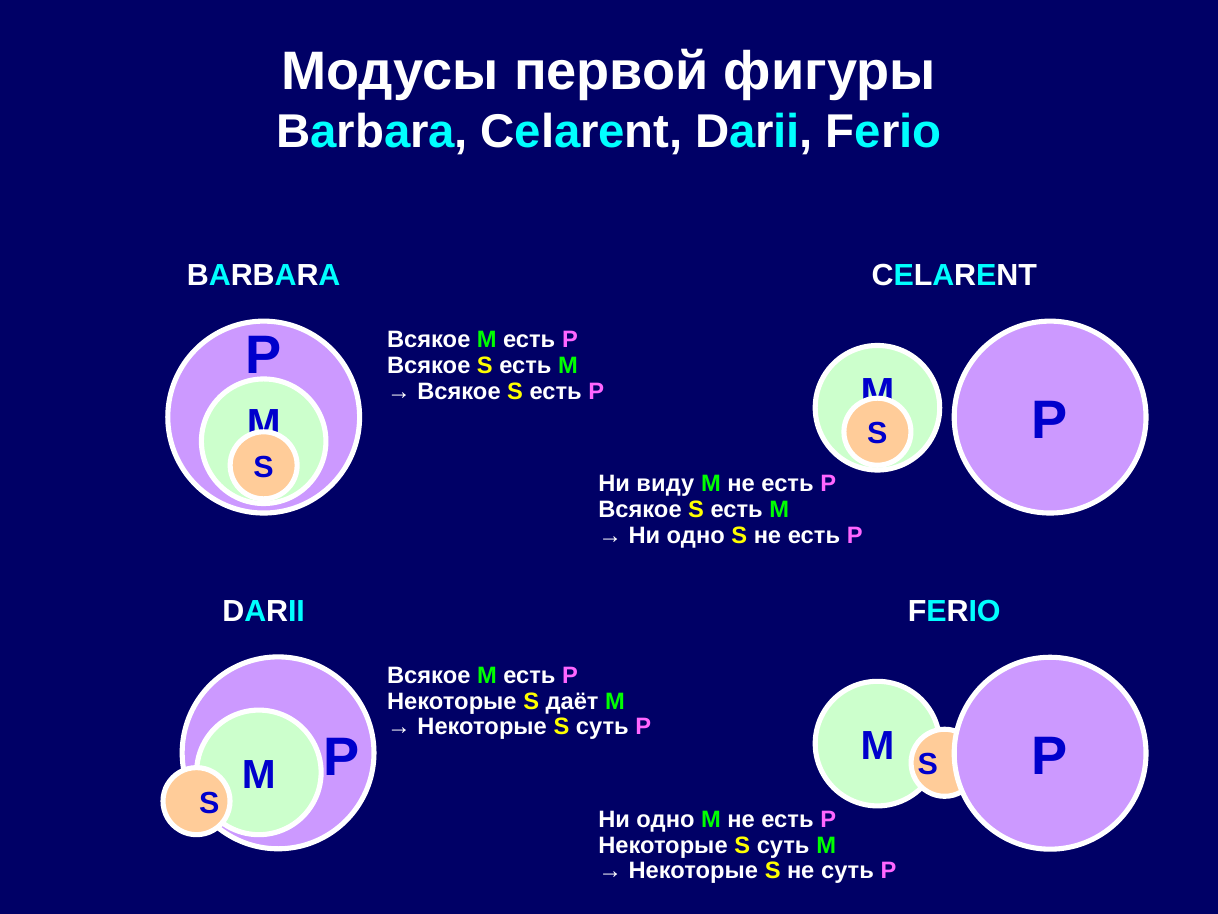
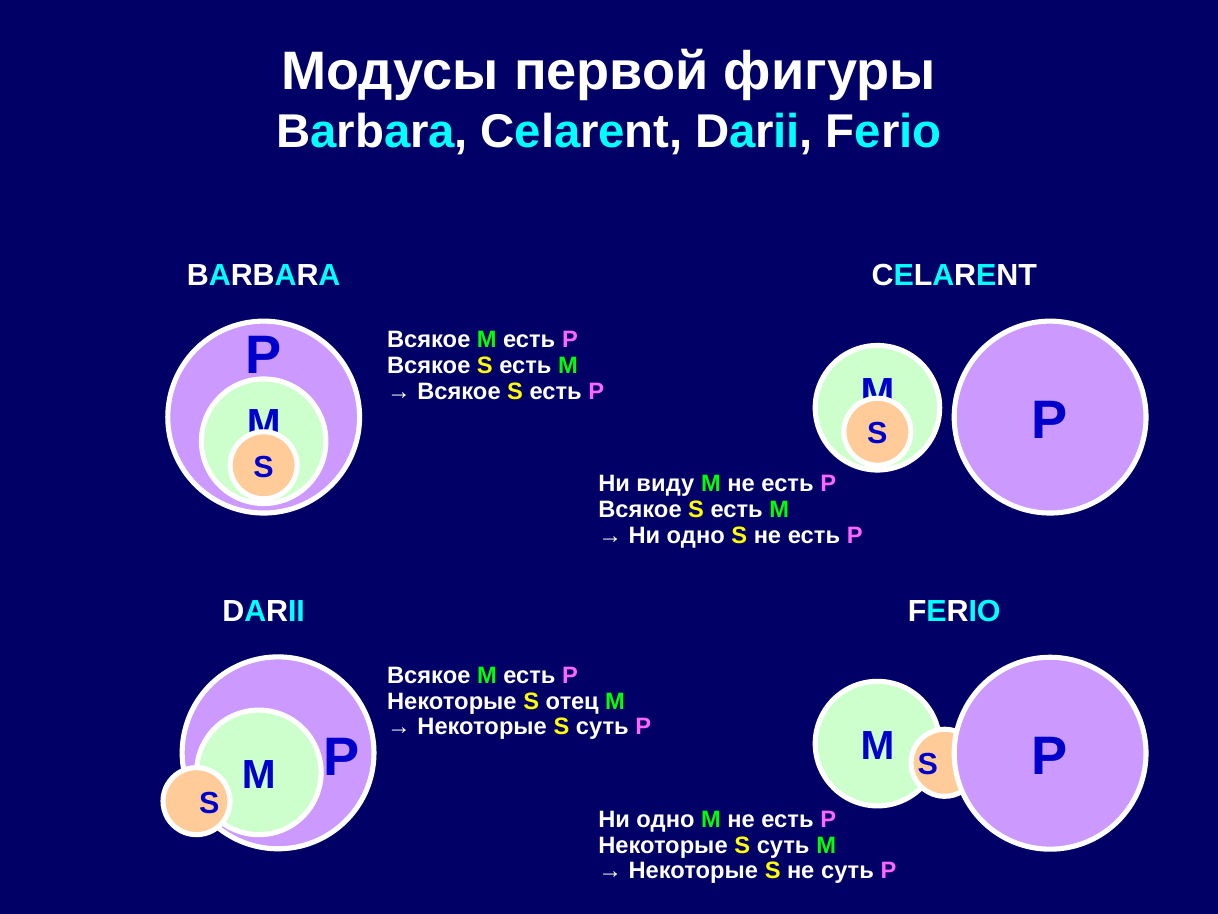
даёт: даёт -> отец
